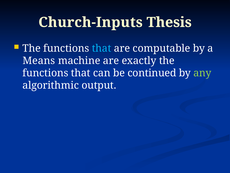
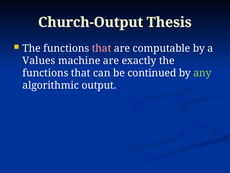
Church-Inputs: Church-Inputs -> Church-Output
that at (102, 48) colour: light blue -> pink
Means: Means -> Values
